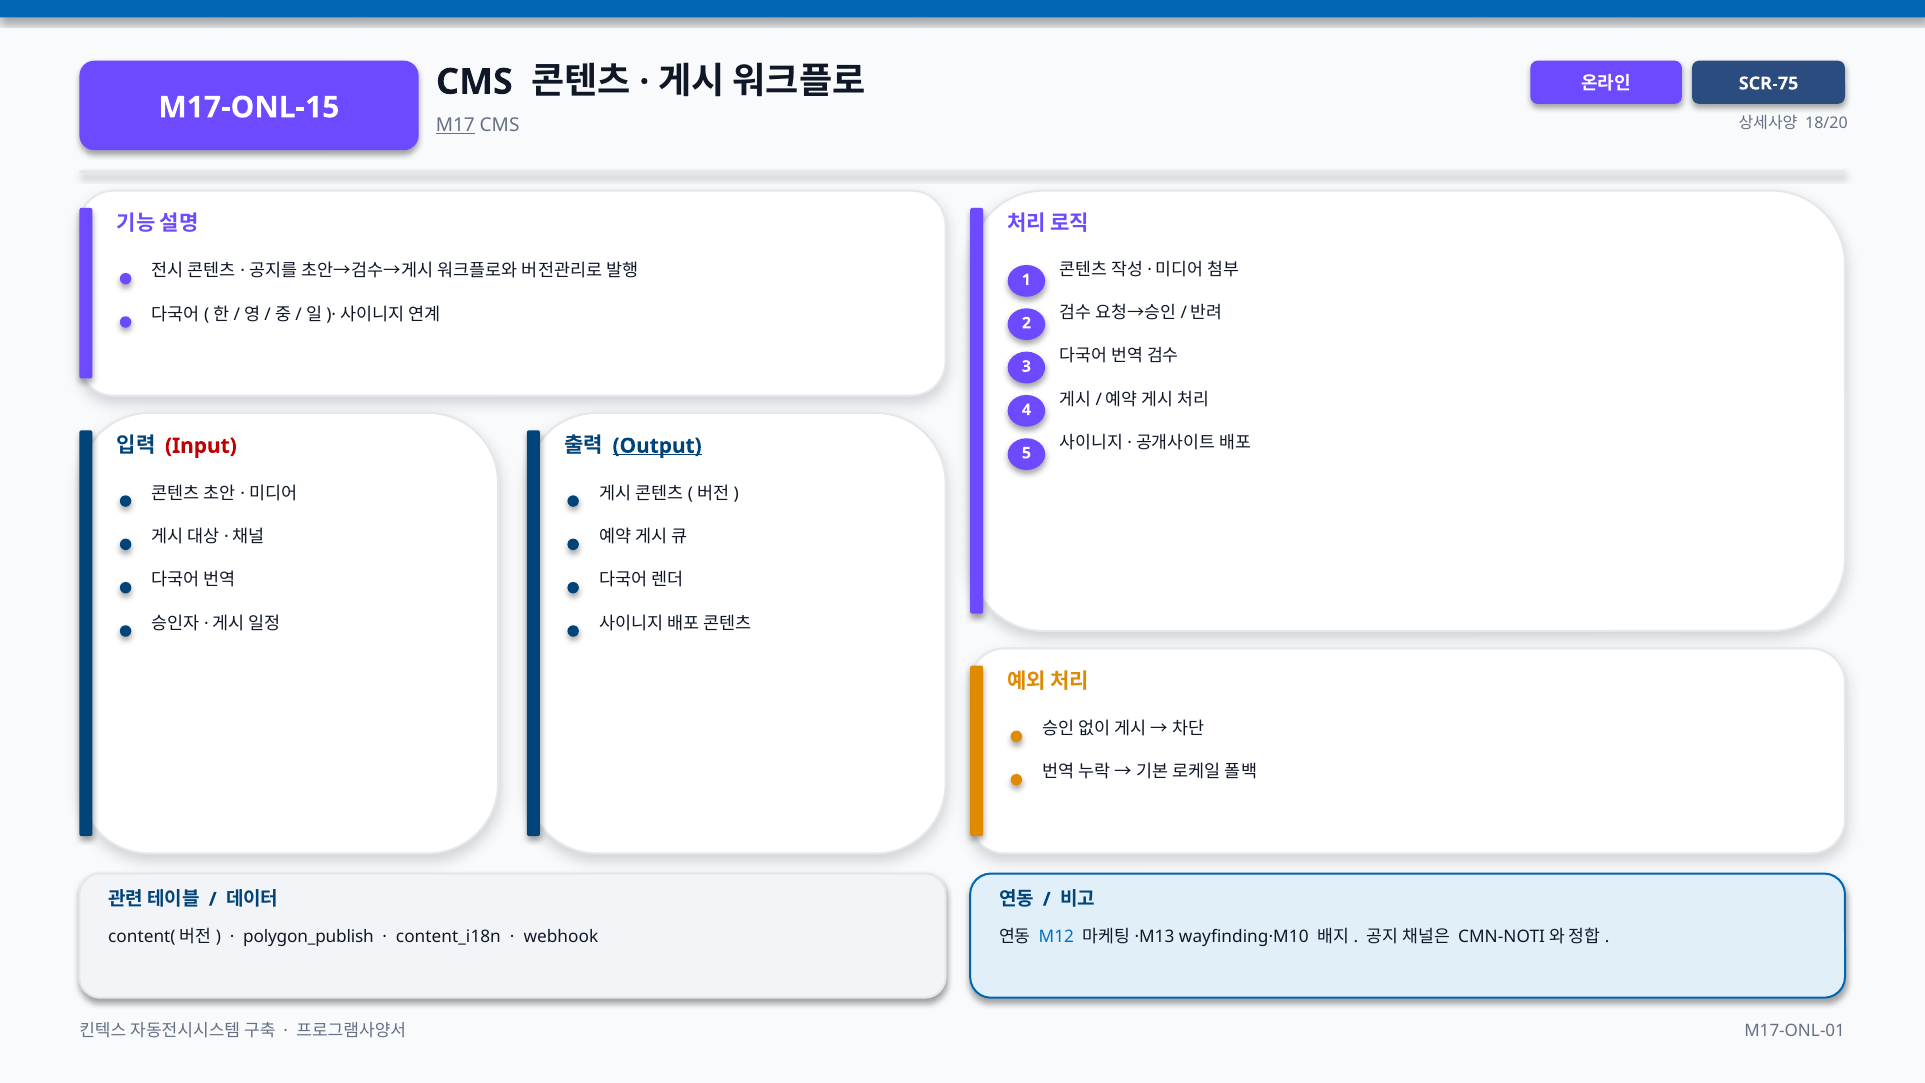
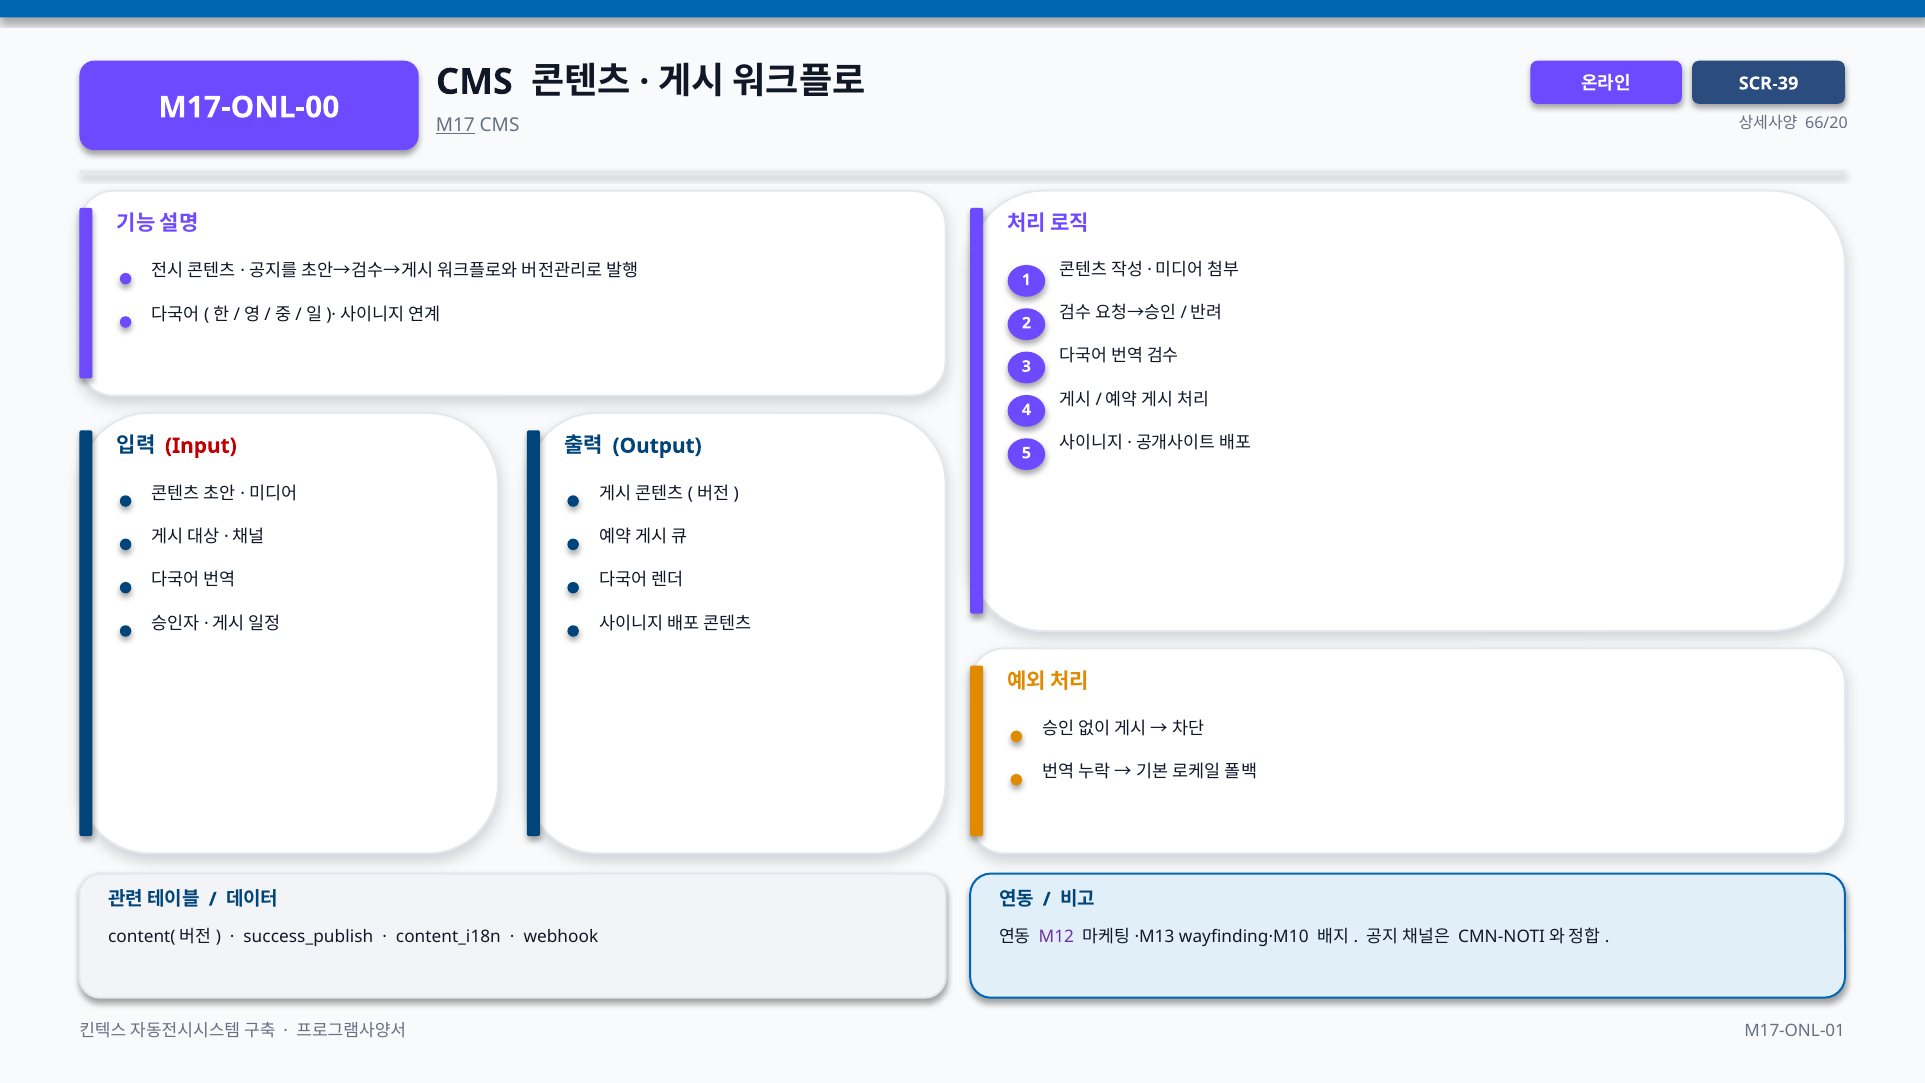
SCR-75: SCR-75 -> SCR-39
M17-ONL-15: M17-ONL-15 -> M17-ONL-00
18/20: 18/20 -> 66/20
Output underline: present -> none
M12 colour: blue -> purple
polygon_publish: polygon_publish -> success_publish
